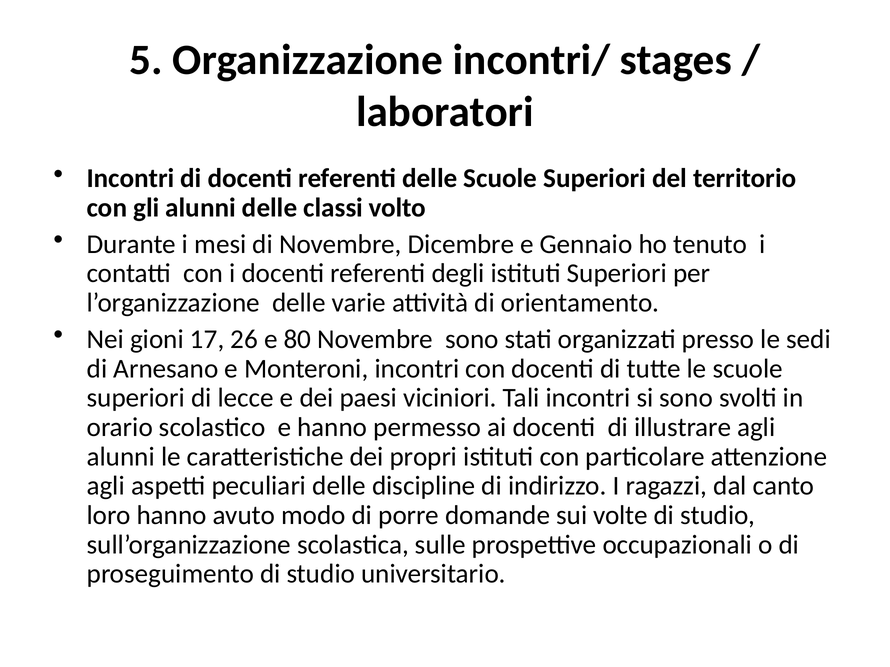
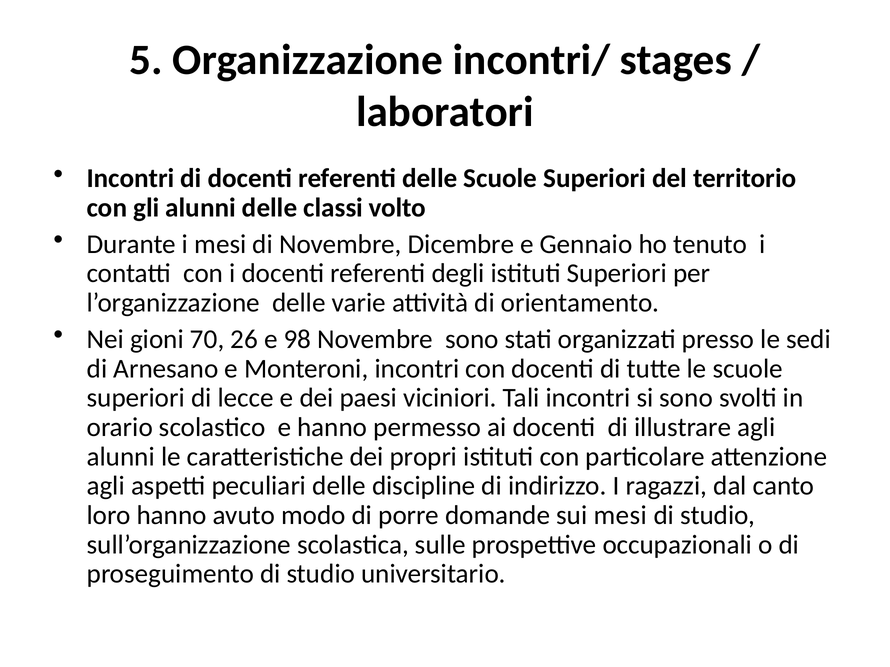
17: 17 -> 70
80: 80 -> 98
sui volte: volte -> mesi
